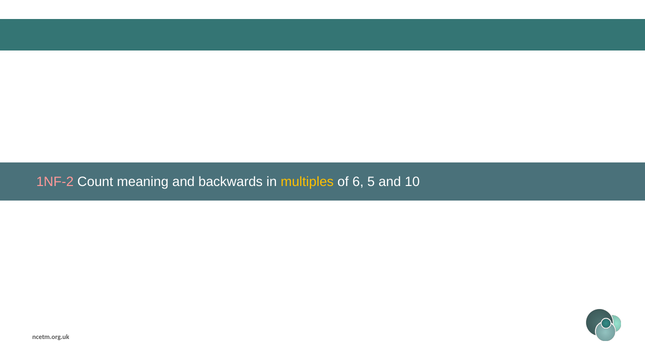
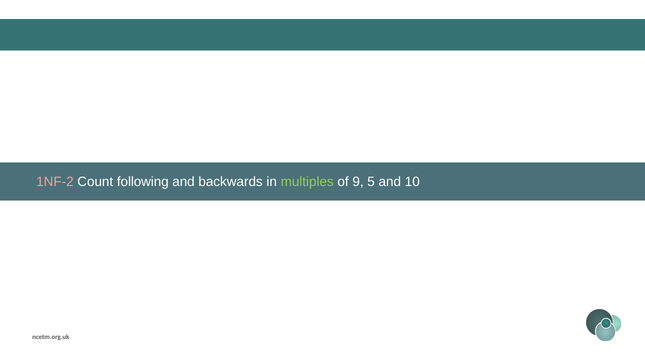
meaning: meaning -> following
multiples colour: yellow -> light green
6: 6 -> 9
